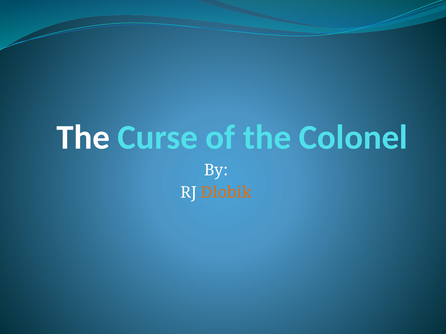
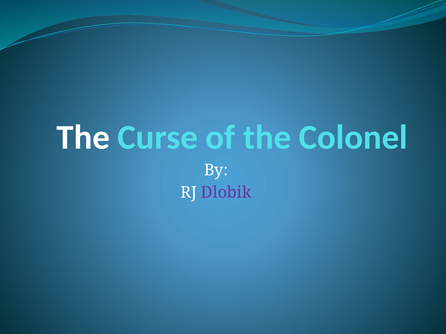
Dlobik colour: orange -> purple
